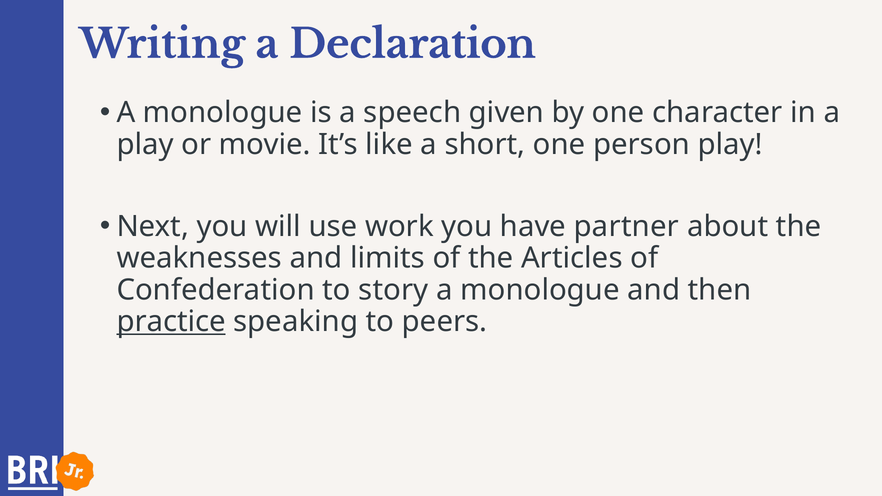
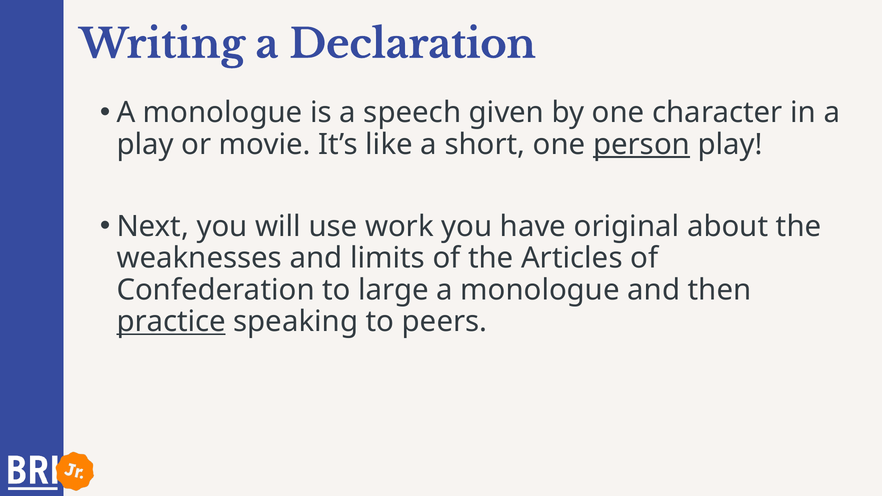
person underline: none -> present
partner: partner -> original
story: story -> large
